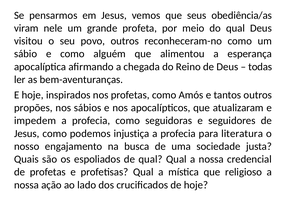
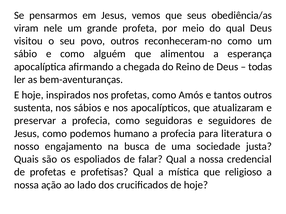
propões: propões -> sustenta
impedem: impedem -> preservar
injustiça: injustiça -> humano
de qual: qual -> falar
